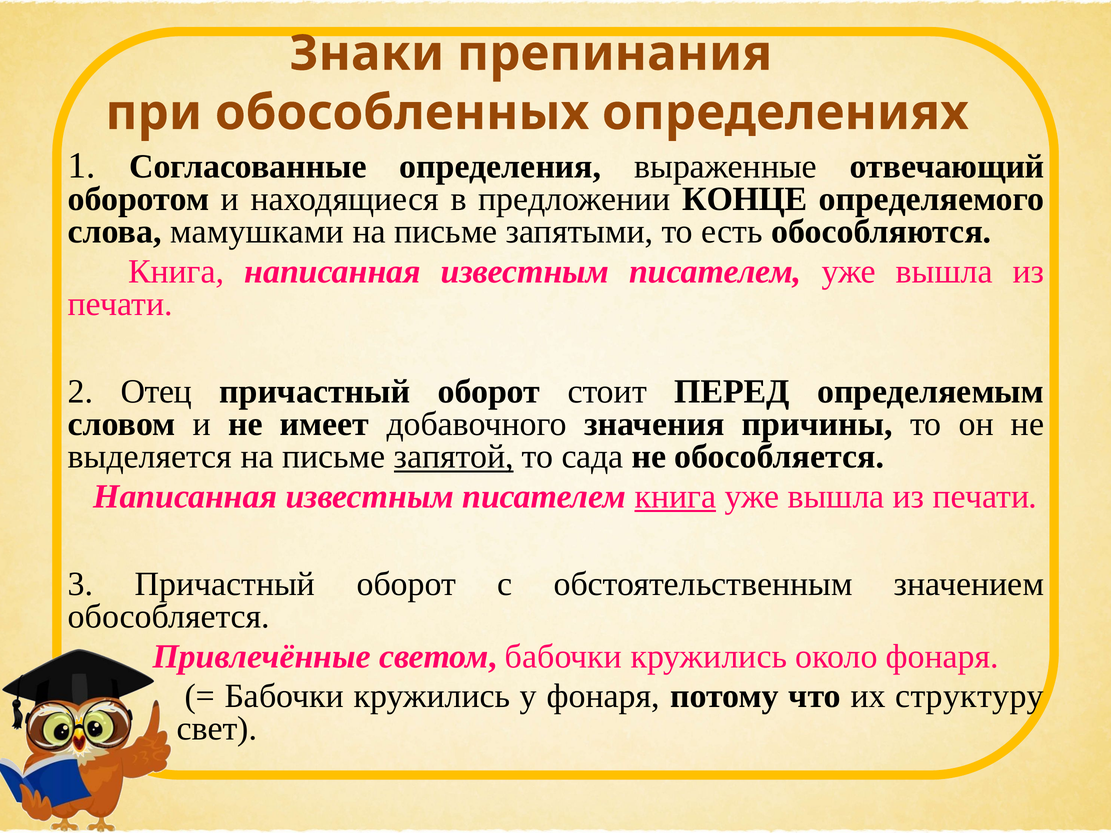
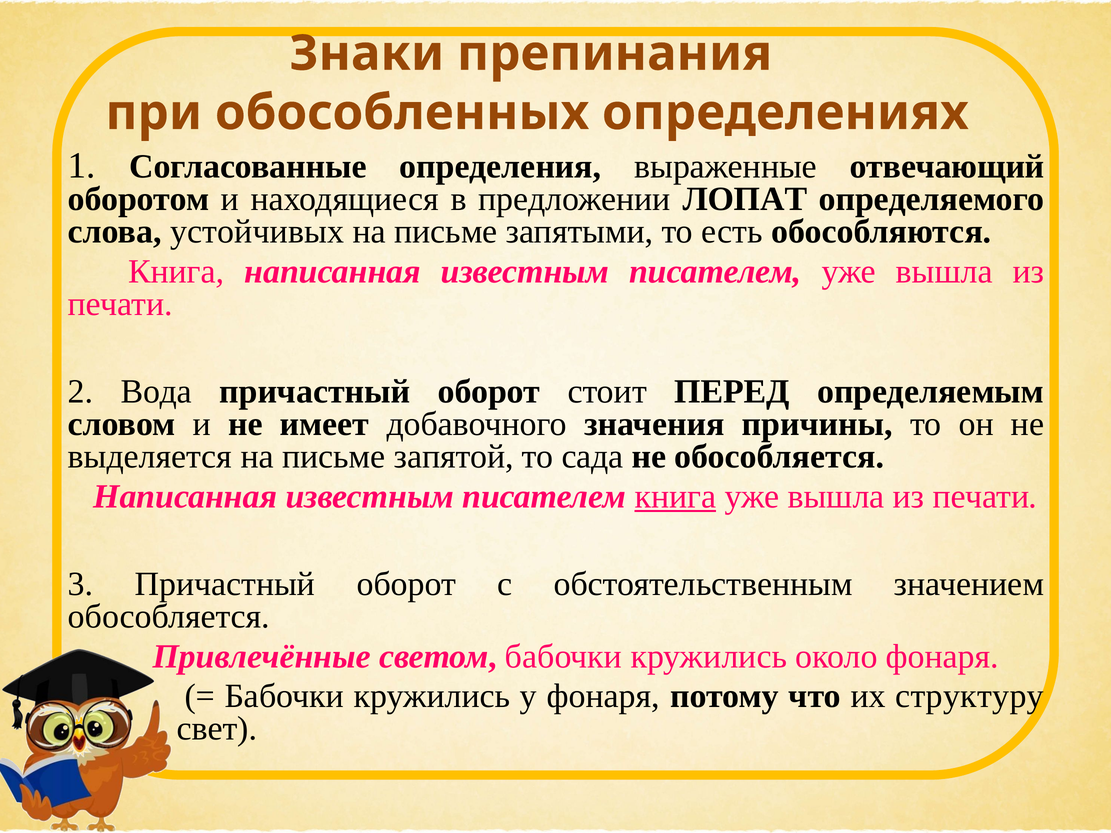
КОНЦЕ: КОНЦЕ -> ЛОПАТ
мамушками: мамушками -> устойчивых
Отец: Отец -> Вода
запятой underline: present -> none
